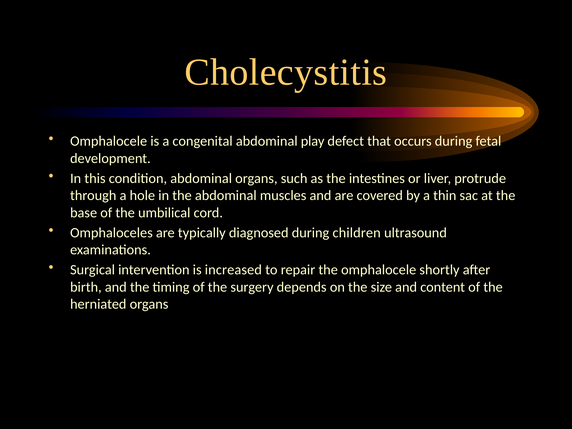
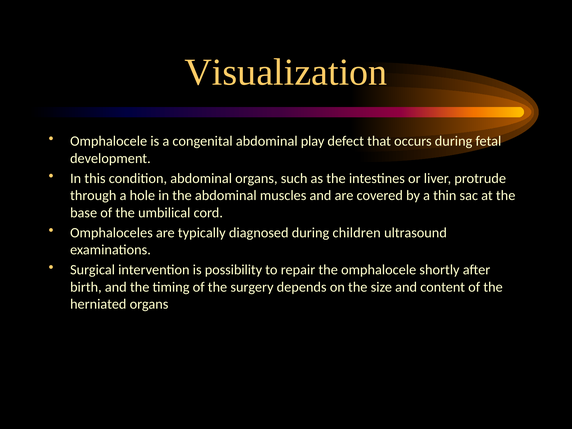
Cholecystitis: Cholecystitis -> Visualization
increased: increased -> possibility
